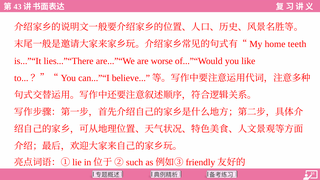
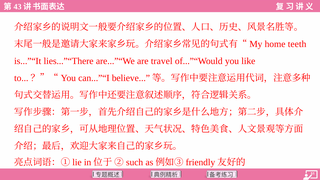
worse: worse -> travel
